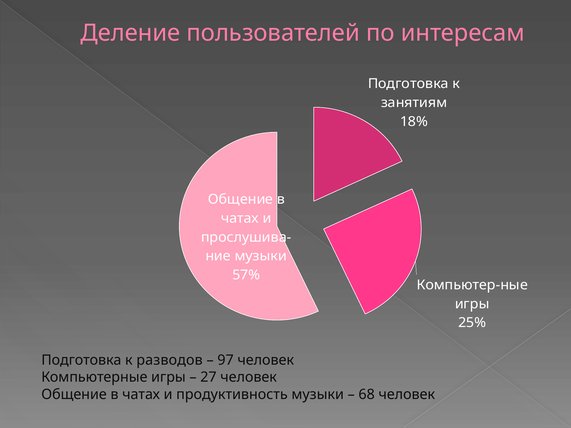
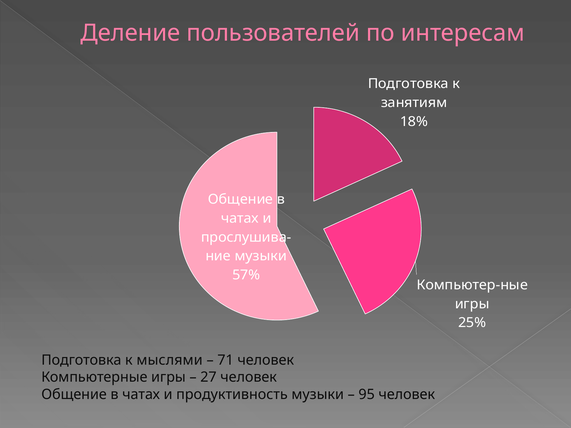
разводов: разводов -> мыслями
97: 97 -> 71
68: 68 -> 95
